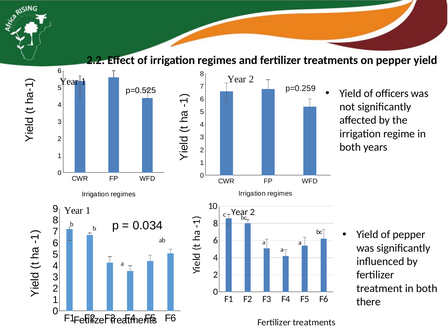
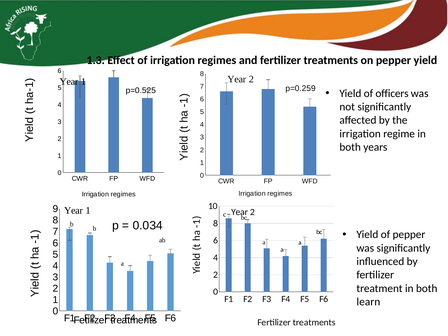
2.2: 2.2 -> 1.3
there: there -> learn
